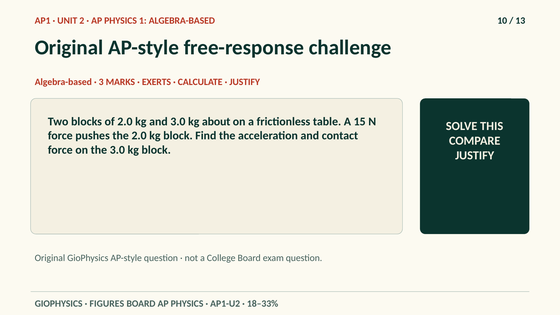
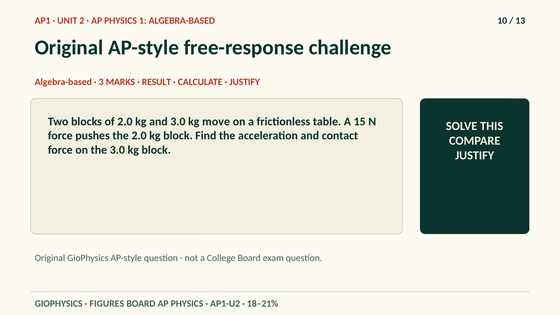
EXERTS: EXERTS -> RESULT
about: about -> move
18–33%: 18–33% -> 18–21%
